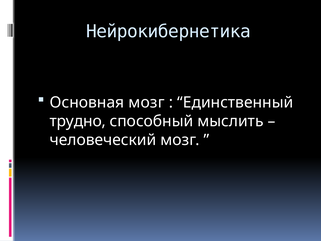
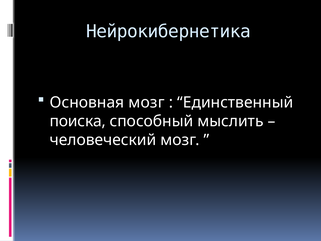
трудно: трудно -> поиска
